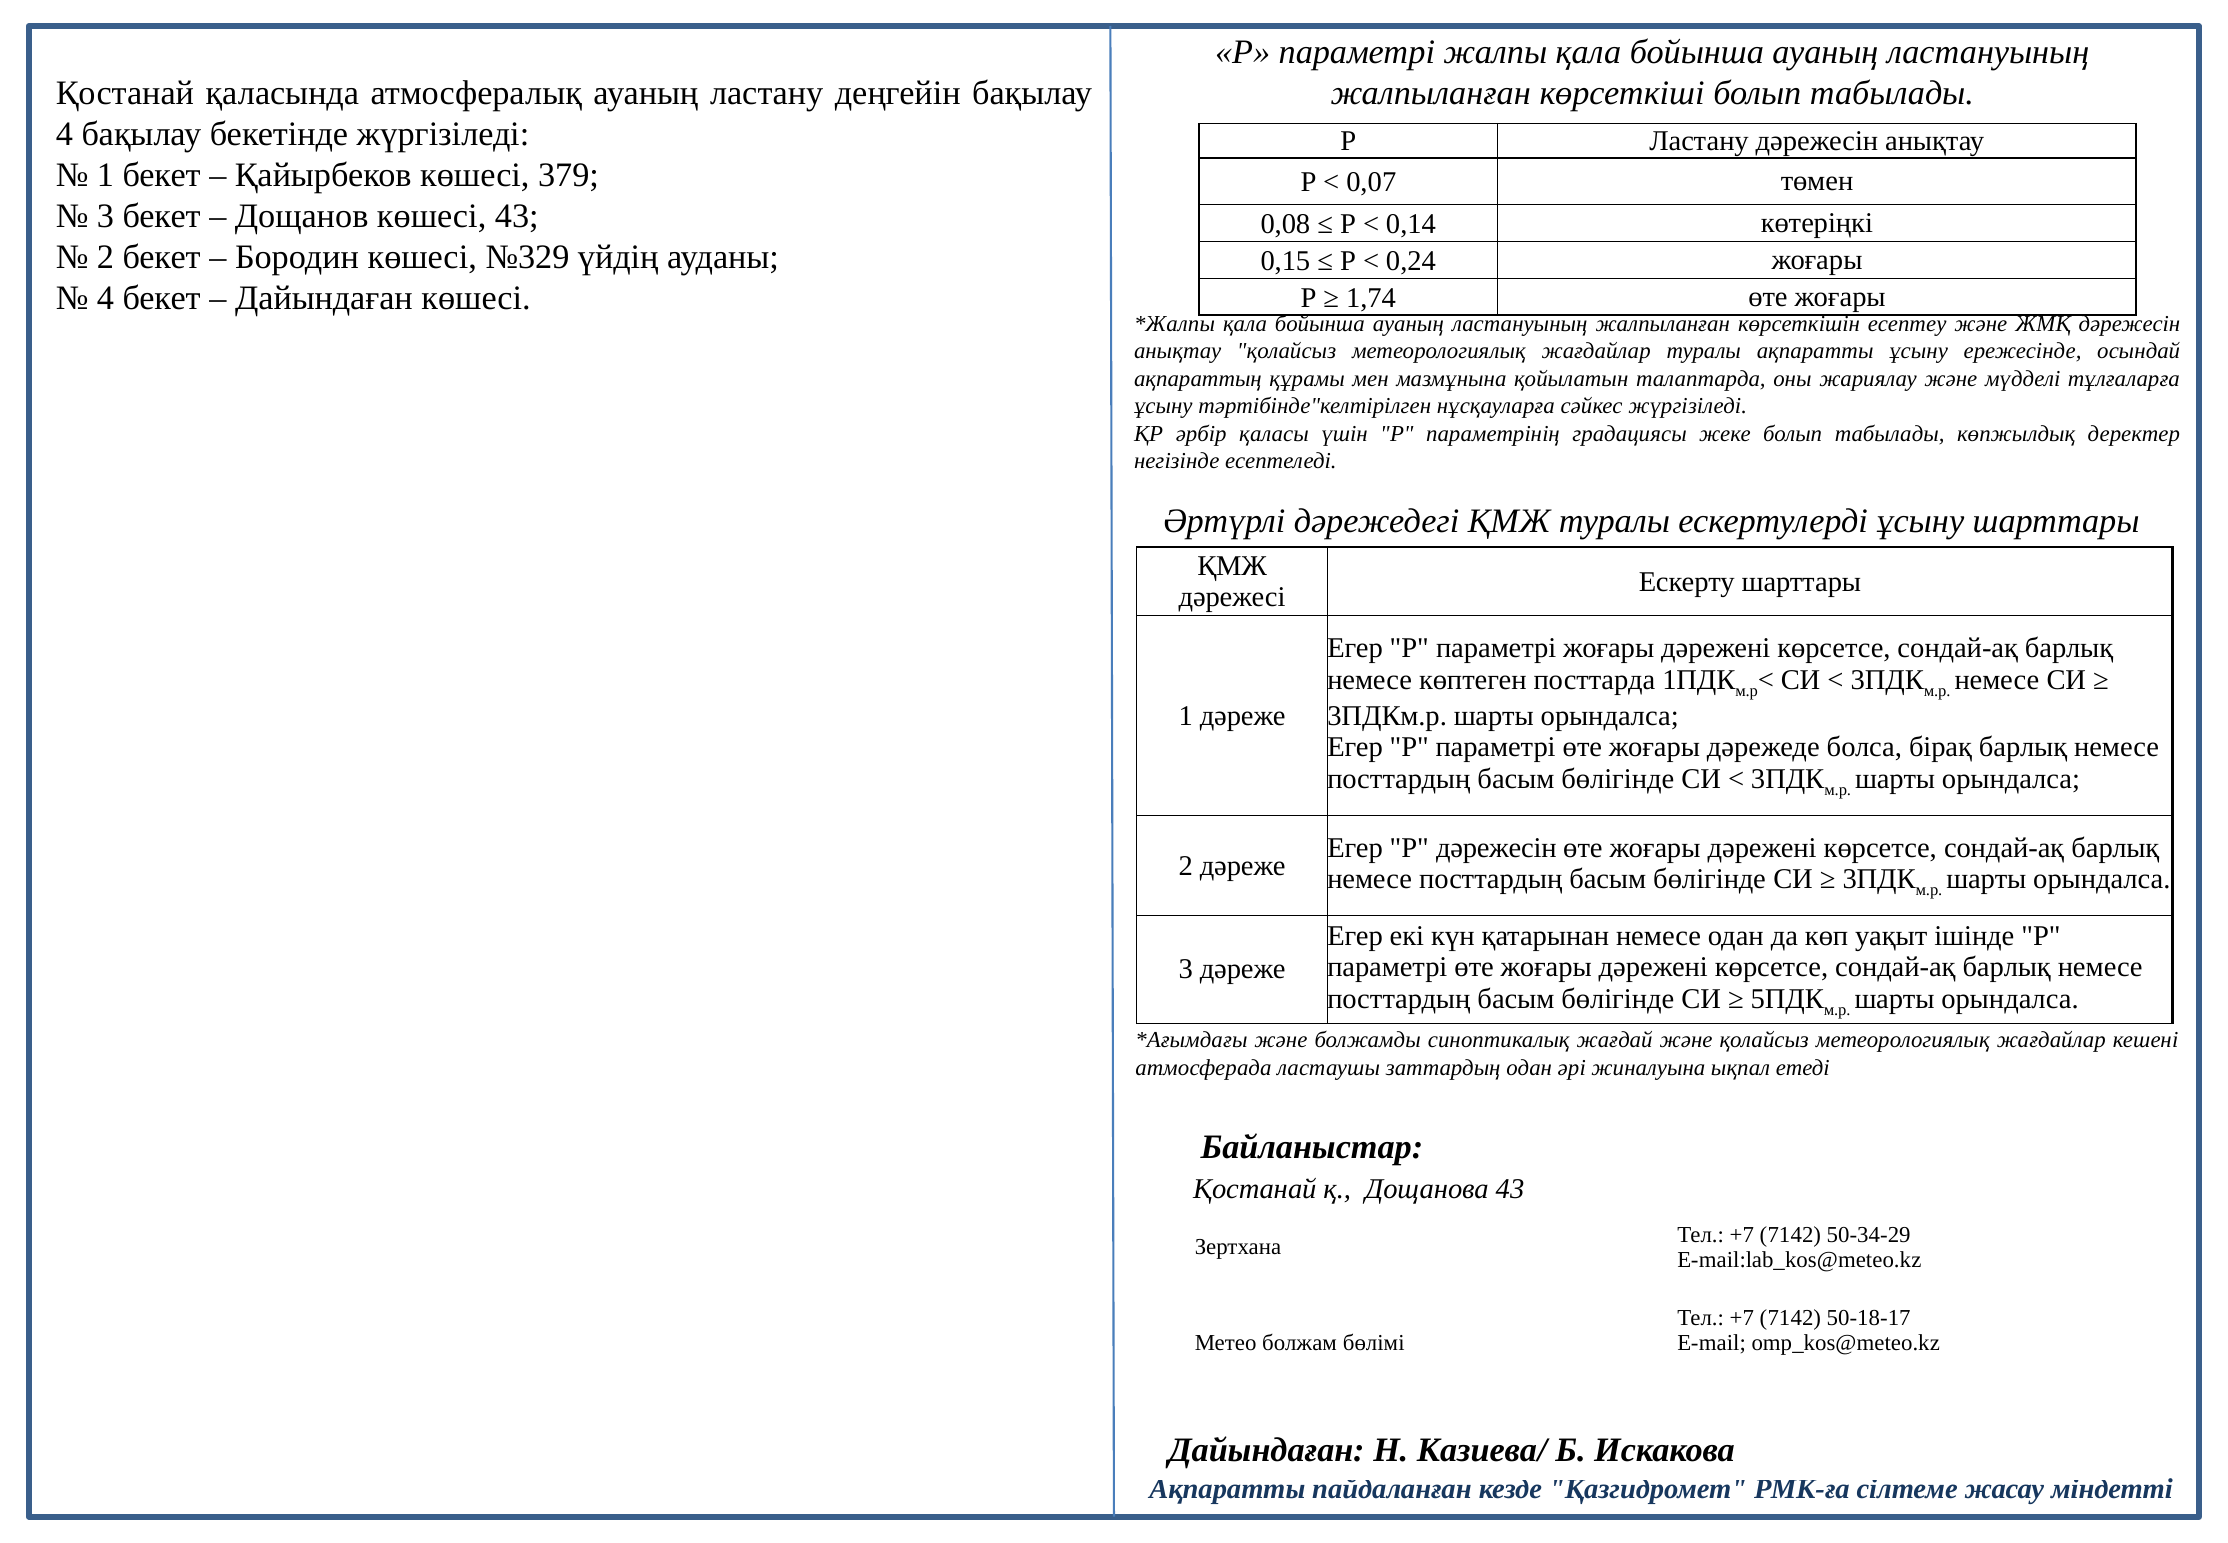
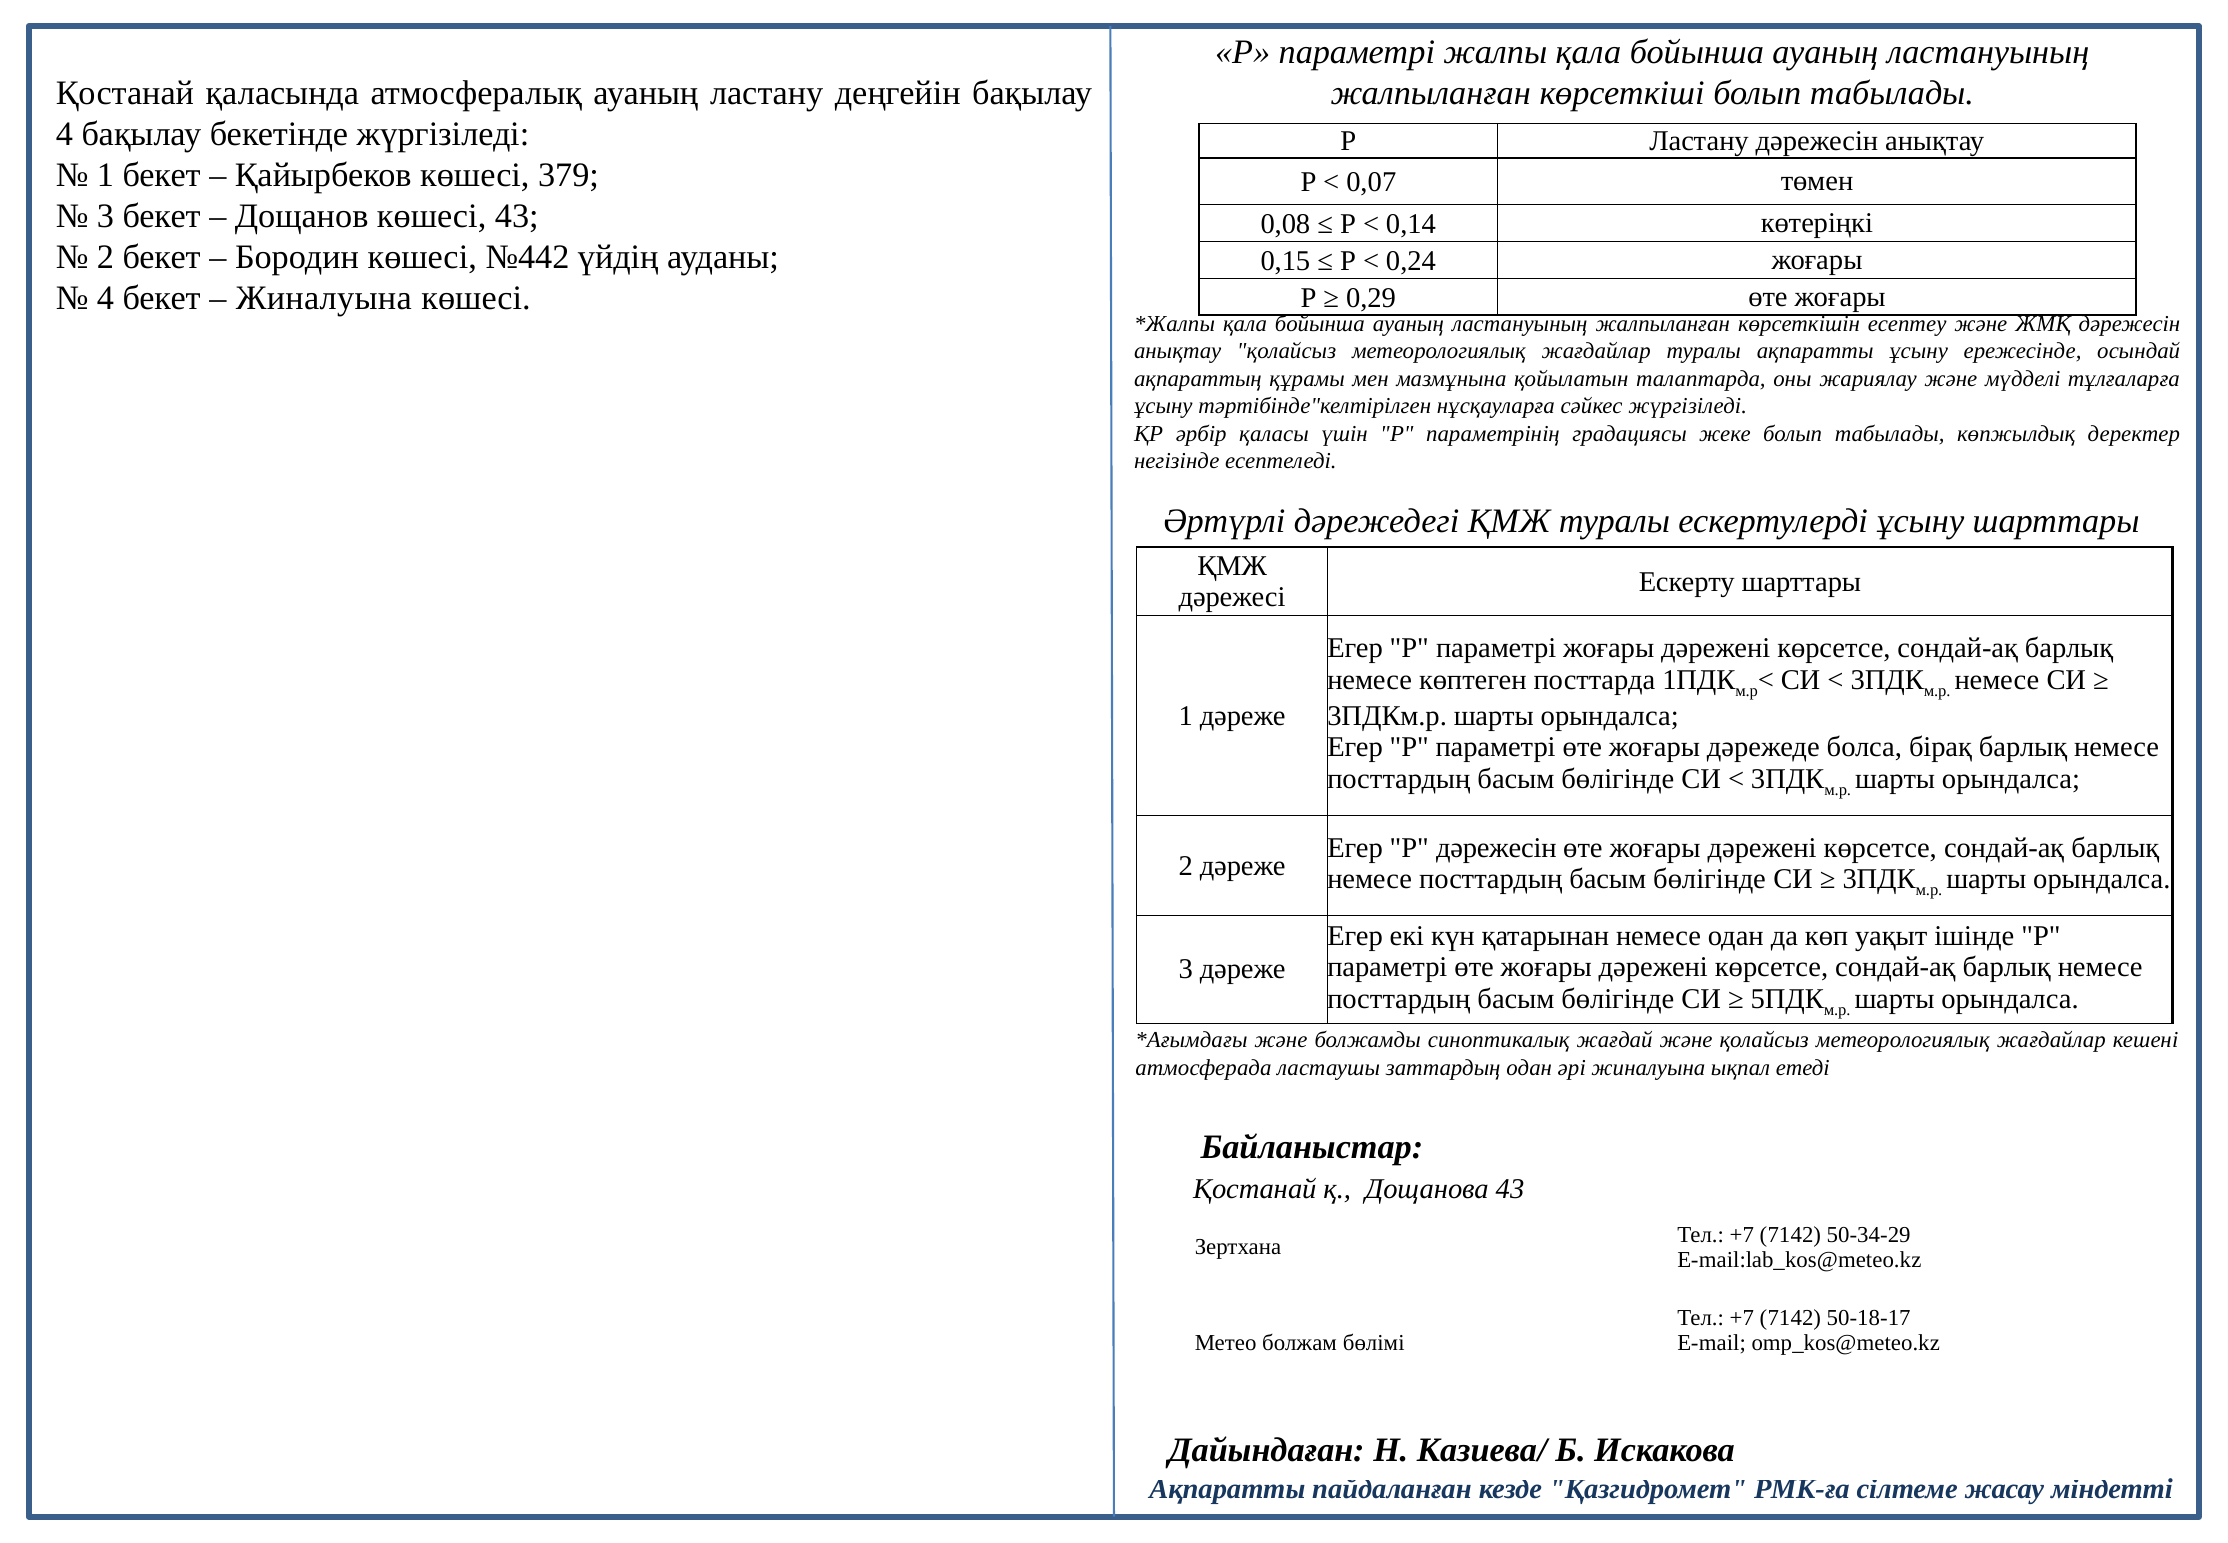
№329: №329 -> №442
Дайындаған at (324, 298): Дайындаған -> Жиналуына
1,74: 1,74 -> 0,29
